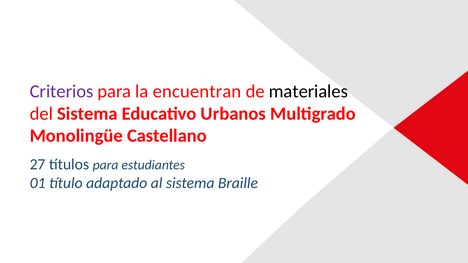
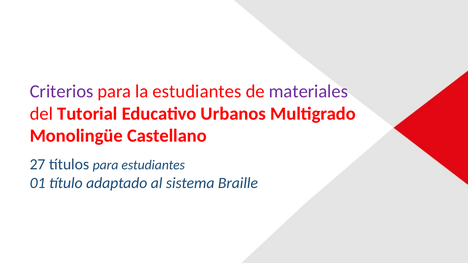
la encuentran: encuentran -> estudiantes
materiales colour: black -> purple
del Sistema: Sistema -> Tutorial
